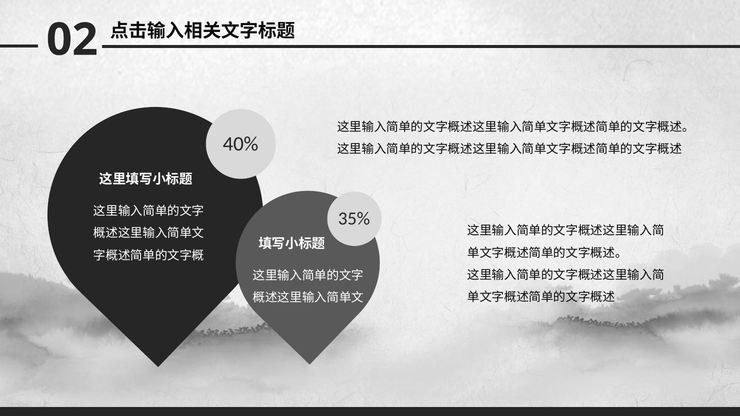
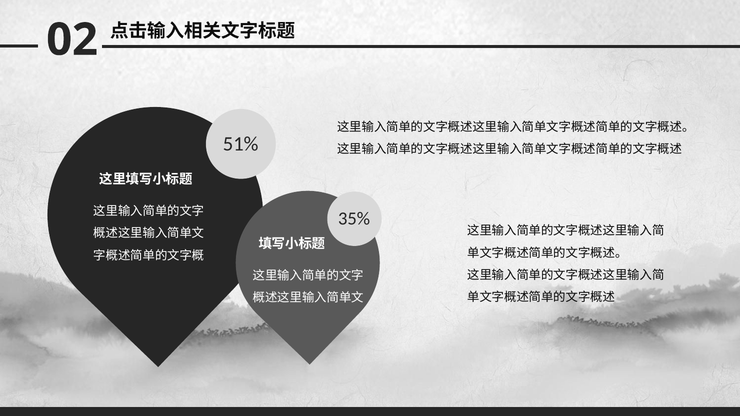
40%: 40% -> 51%
